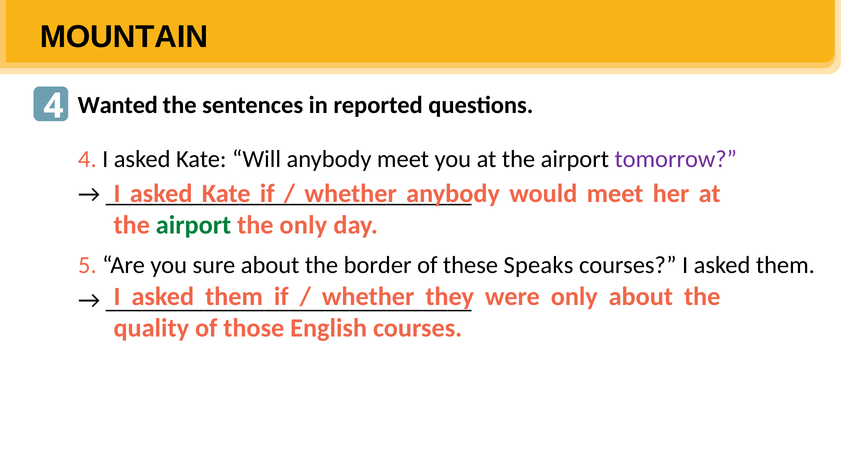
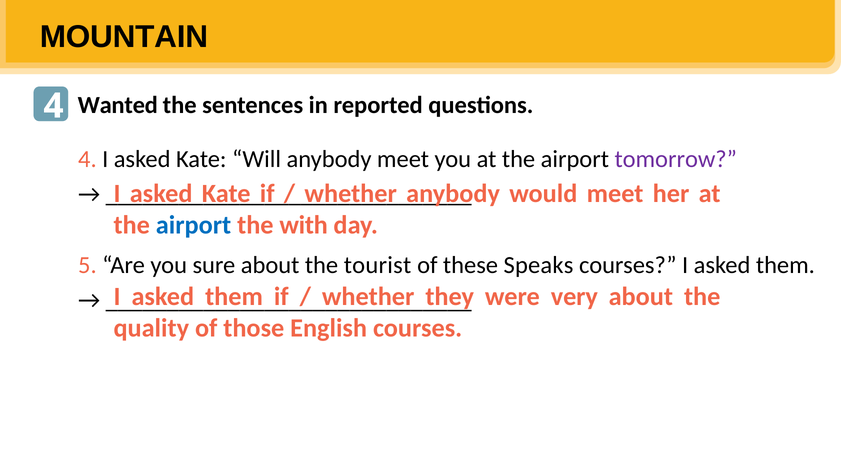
airport at (194, 225) colour: green -> blue
the only: only -> with
border: border -> tourist
were only: only -> very
